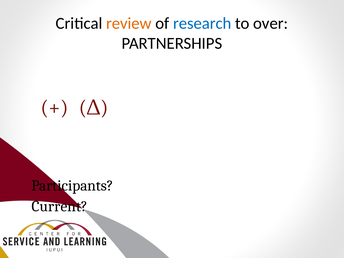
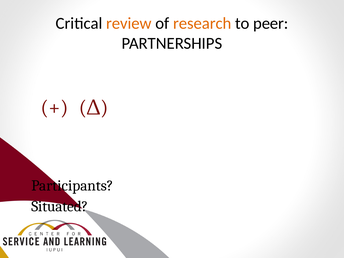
research colour: blue -> orange
over: over -> peer
Current: Current -> Situated
